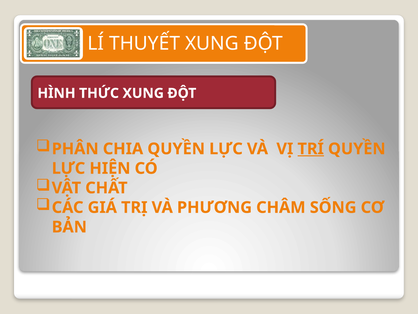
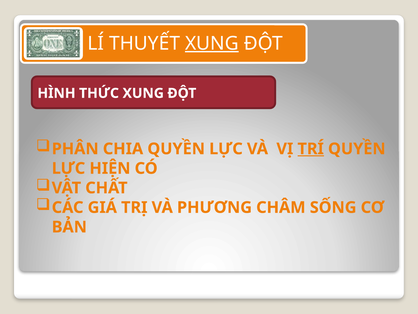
XUNG at (212, 43) underline: none -> present
